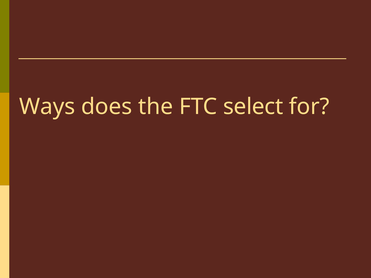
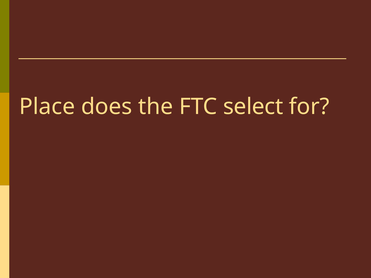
Ways: Ways -> Place
